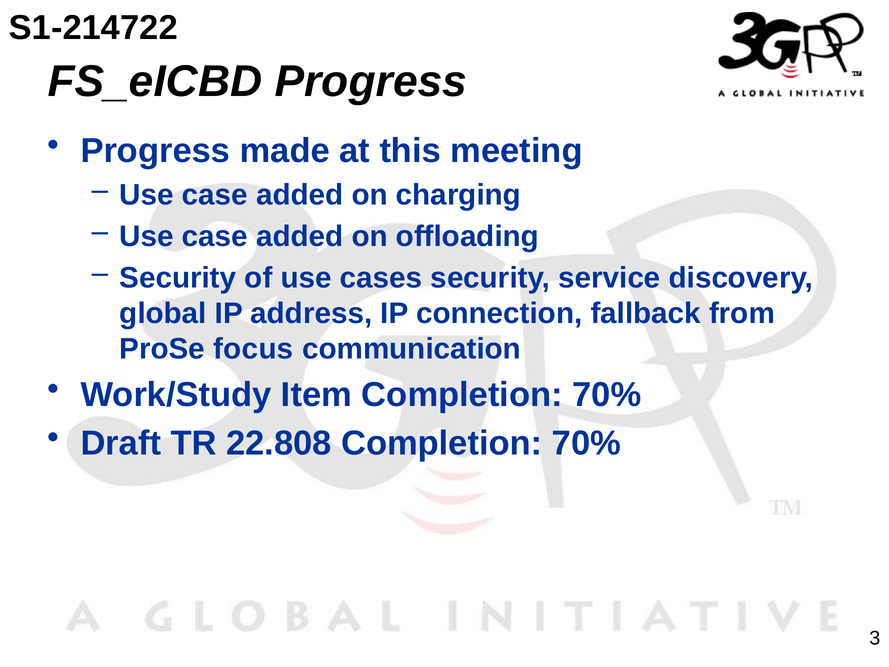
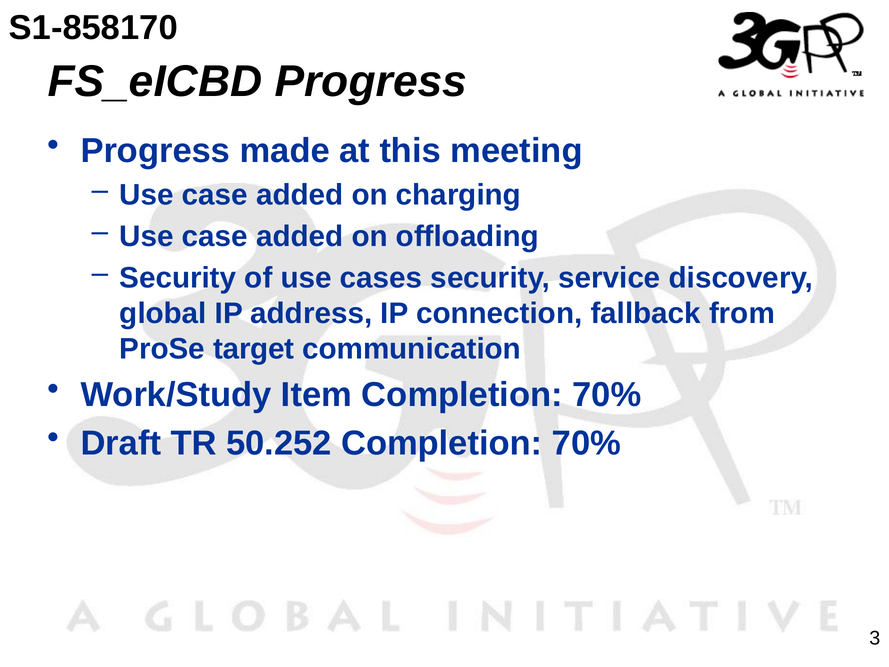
S1-214722: S1-214722 -> S1-858170
focus: focus -> target
22.808: 22.808 -> 50.252
